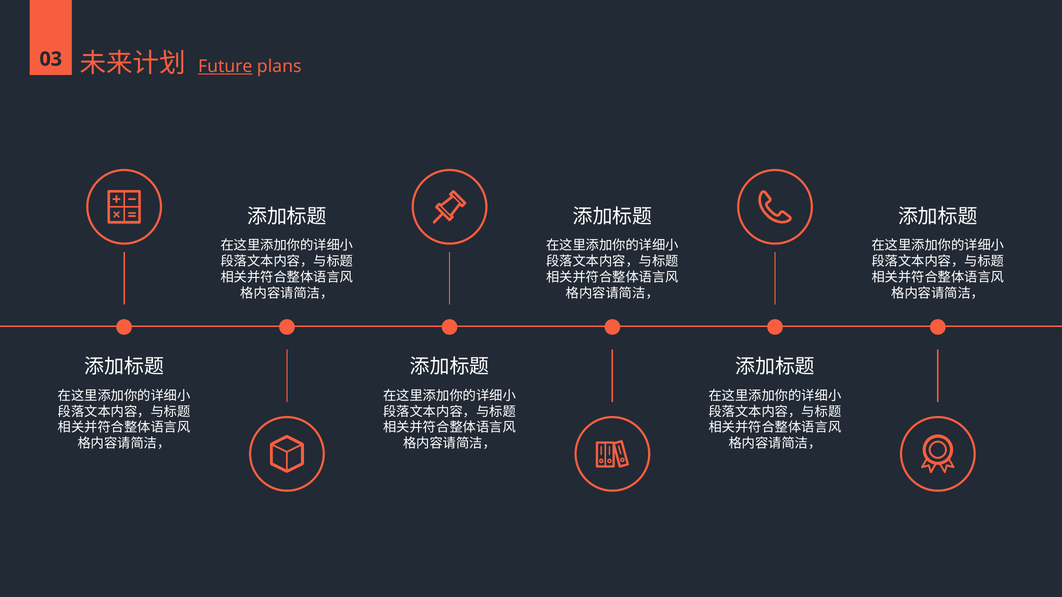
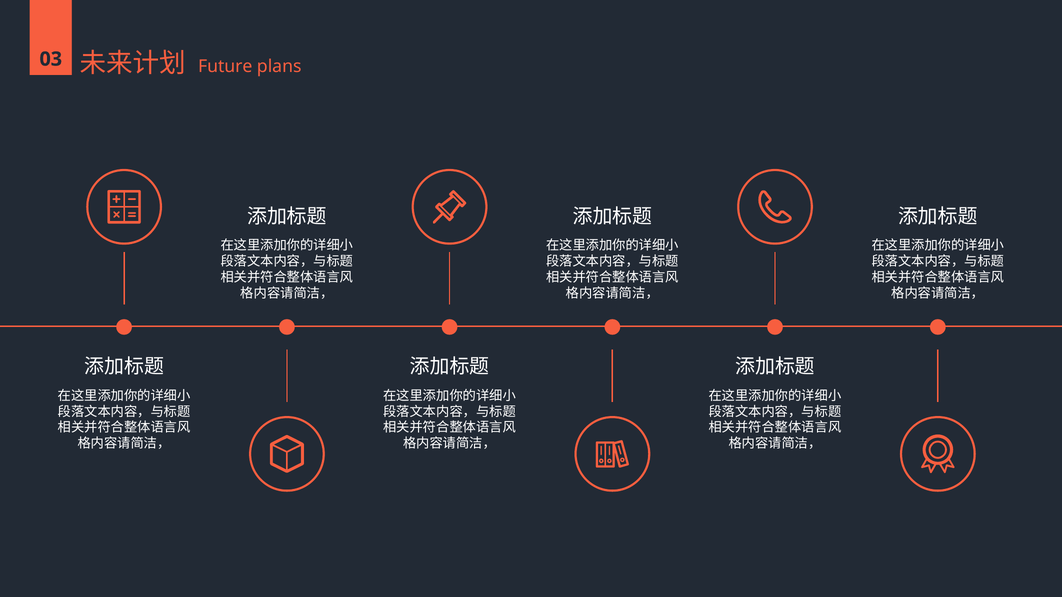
Future underline: present -> none
